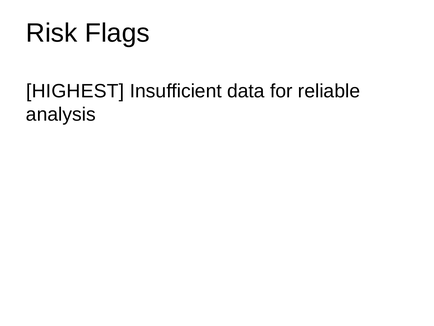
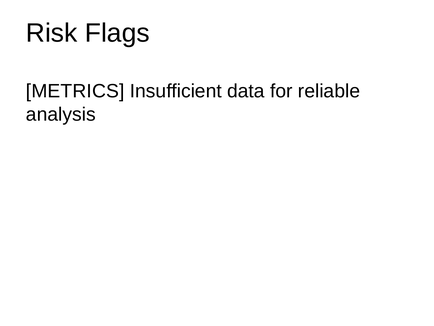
HIGHEST: HIGHEST -> METRICS
